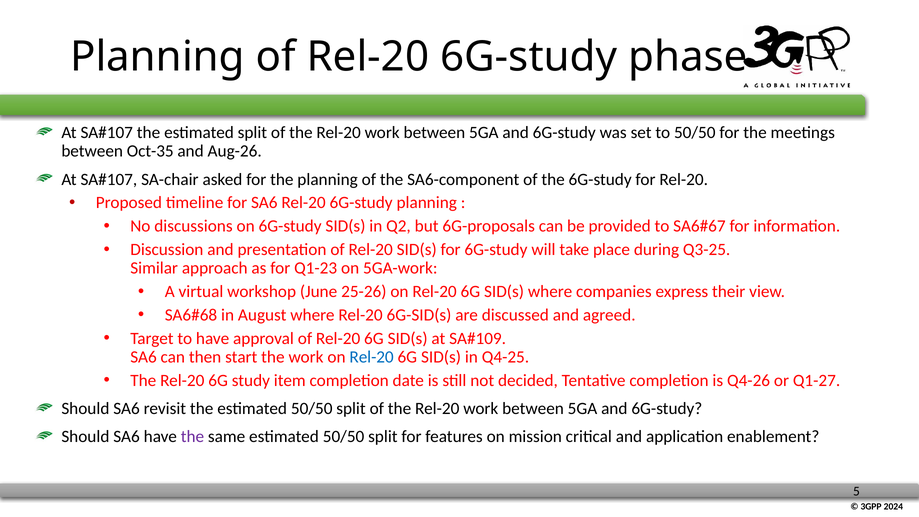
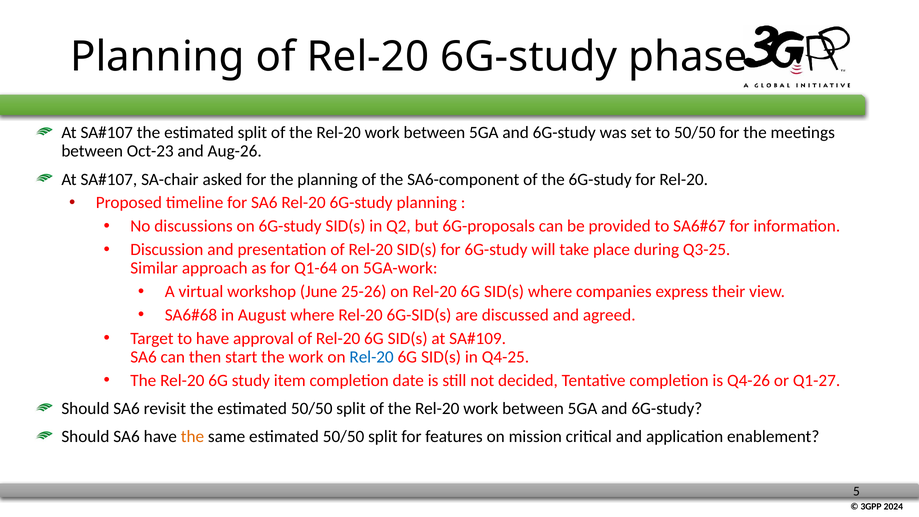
Oct-35: Oct-35 -> Oct-23
Q1-23: Q1-23 -> Q1-64
the at (192, 437) colour: purple -> orange
